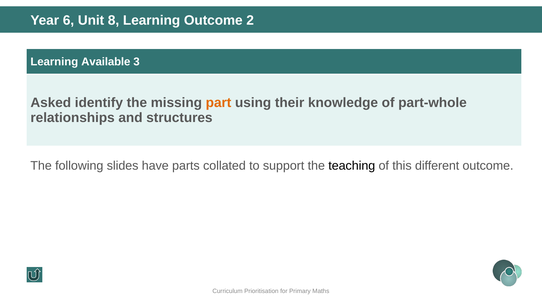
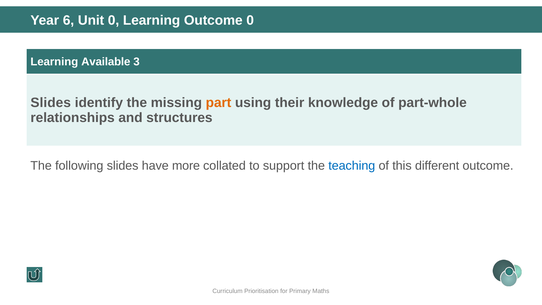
Unit 8: 8 -> 0
Outcome 2: 2 -> 0
Asked at (51, 103): Asked -> Slides
parts: parts -> more
teaching colour: black -> blue
